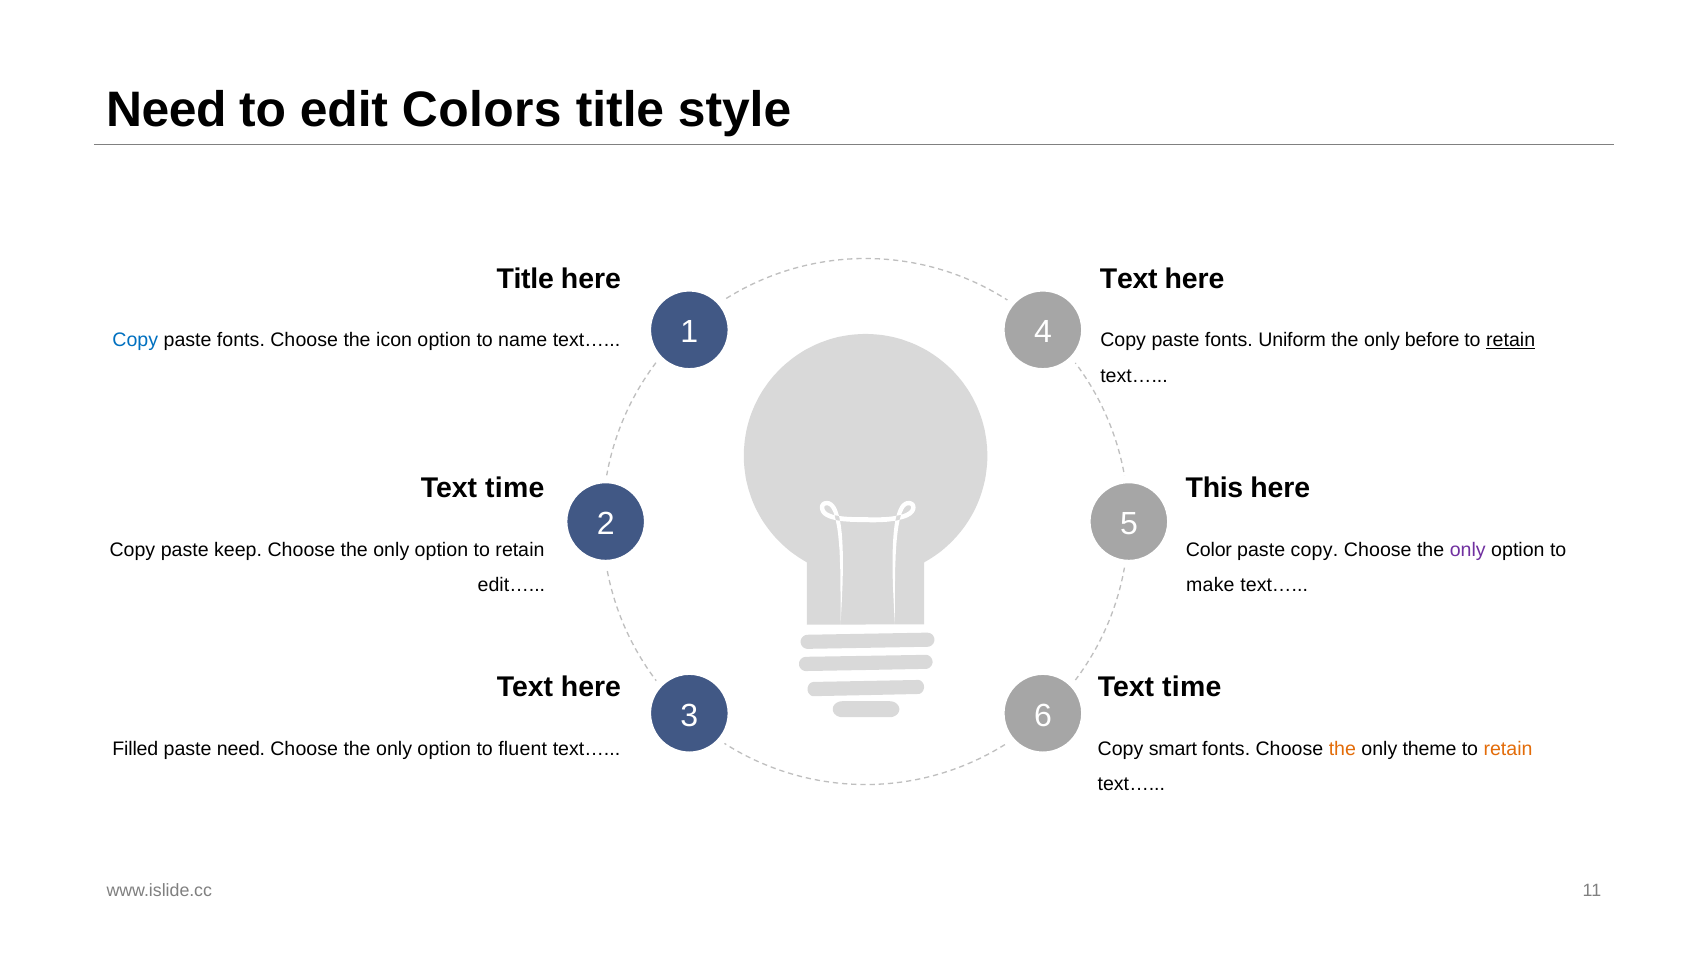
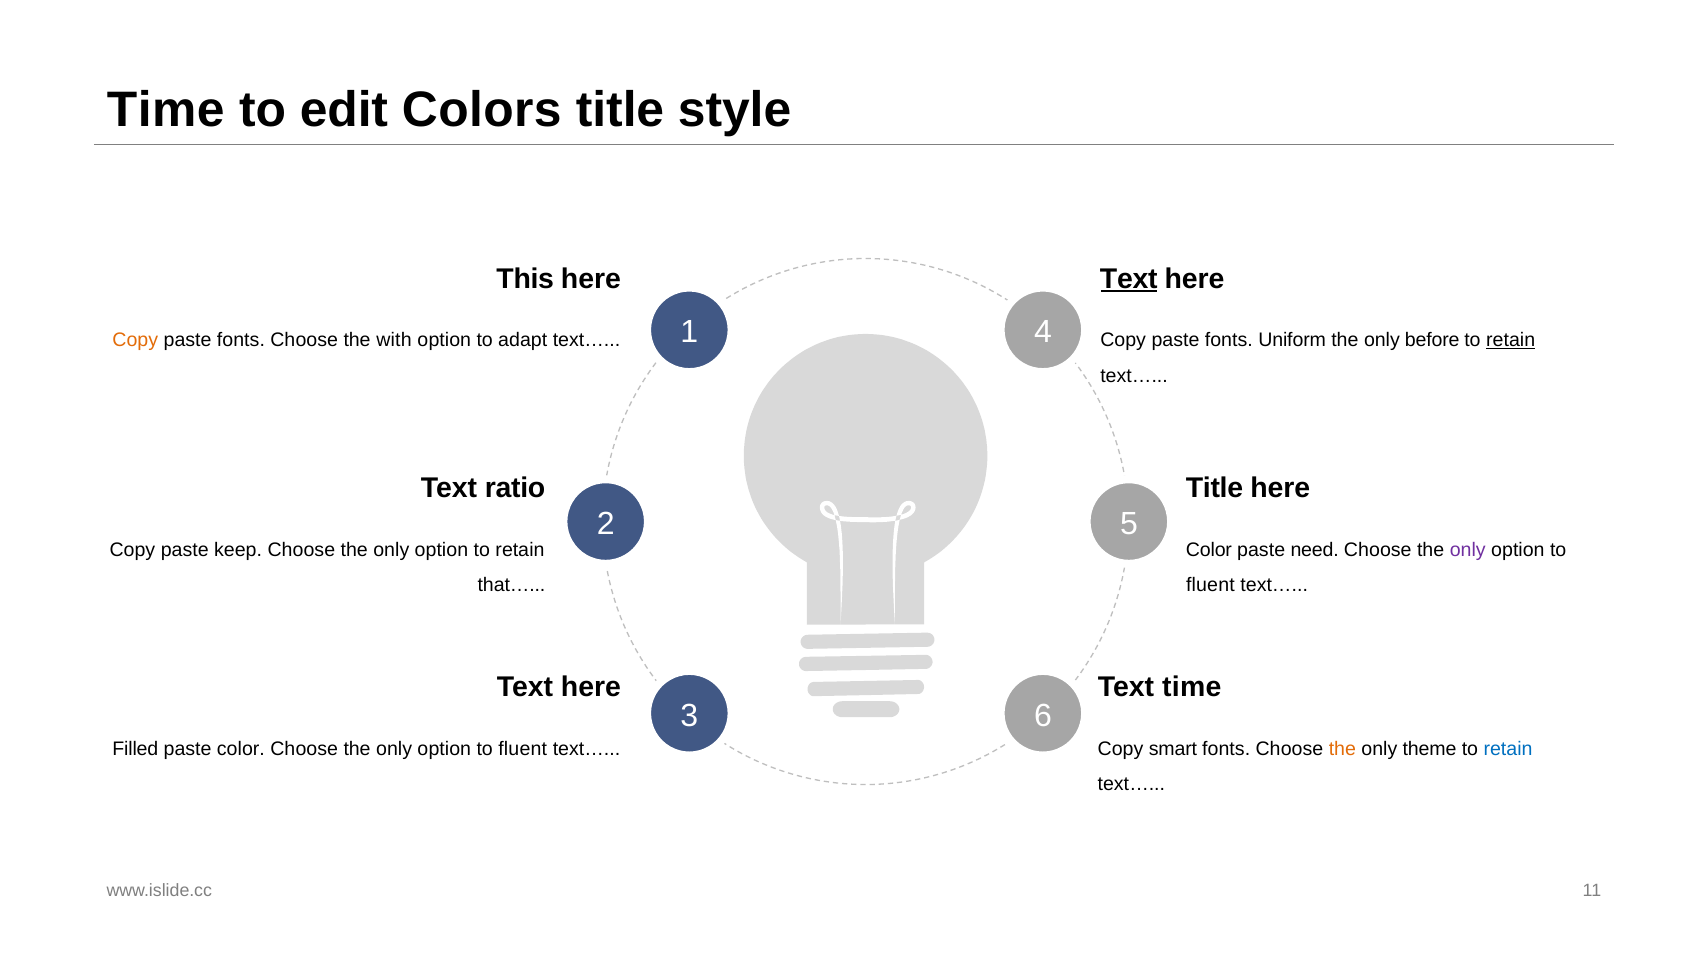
Need at (166, 110): Need -> Time
Title at (525, 279): Title -> This
Text at (1129, 279) underline: none -> present
Copy at (135, 340) colour: blue -> orange
icon: icon -> with
name: name -> adapt
time at (515, 488): time -> ratio
This at (1215, 488): This -> Title
paste copy: copy -> need
edit…: edit… -> that…
make at (1210, 585): make -> fluent
paste need: need -> color
retain at (1508, 749) colour: orange -> blue
